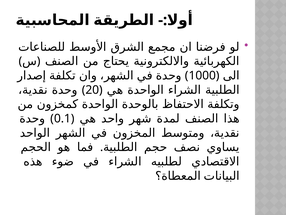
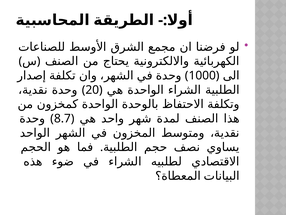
0.1: 0.1 -> 8.7
